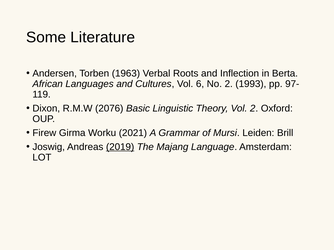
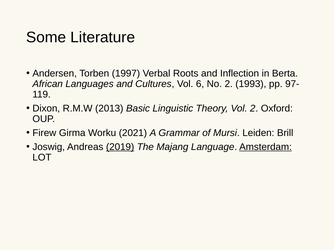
1963: 1963 -> 1997
2076: 2076 -> 2013
Amsterdam underline: none -> present
